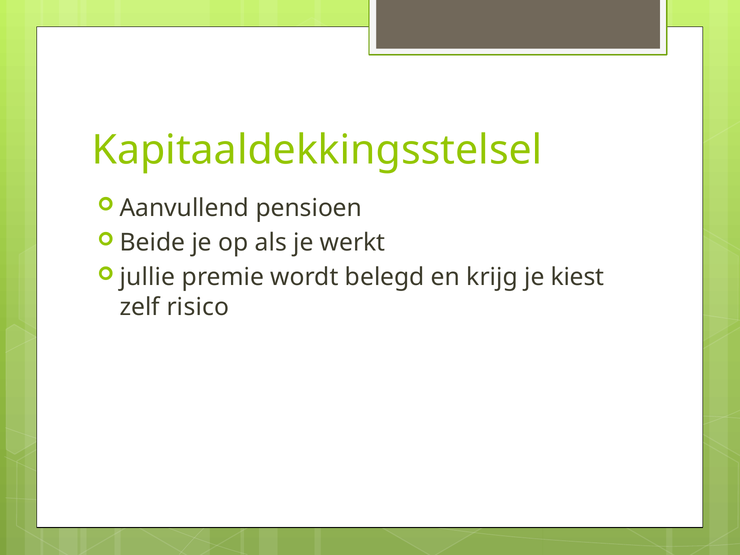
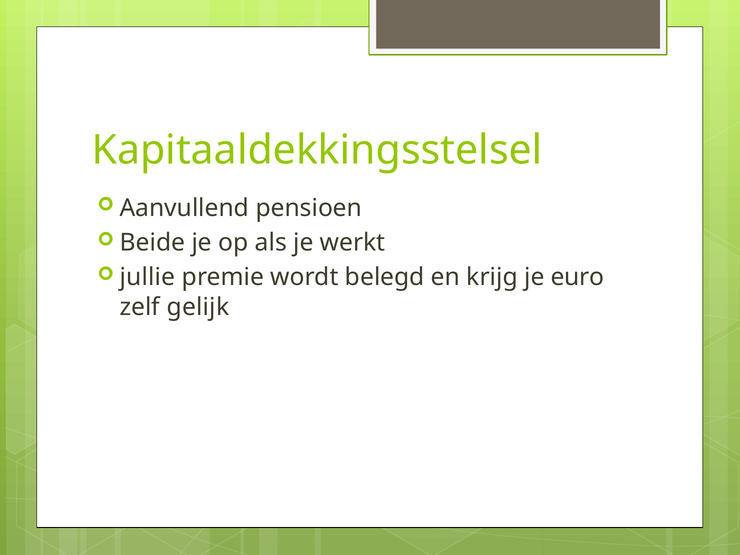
kiest: kiest -> euro
risico: risico -> gelijk
